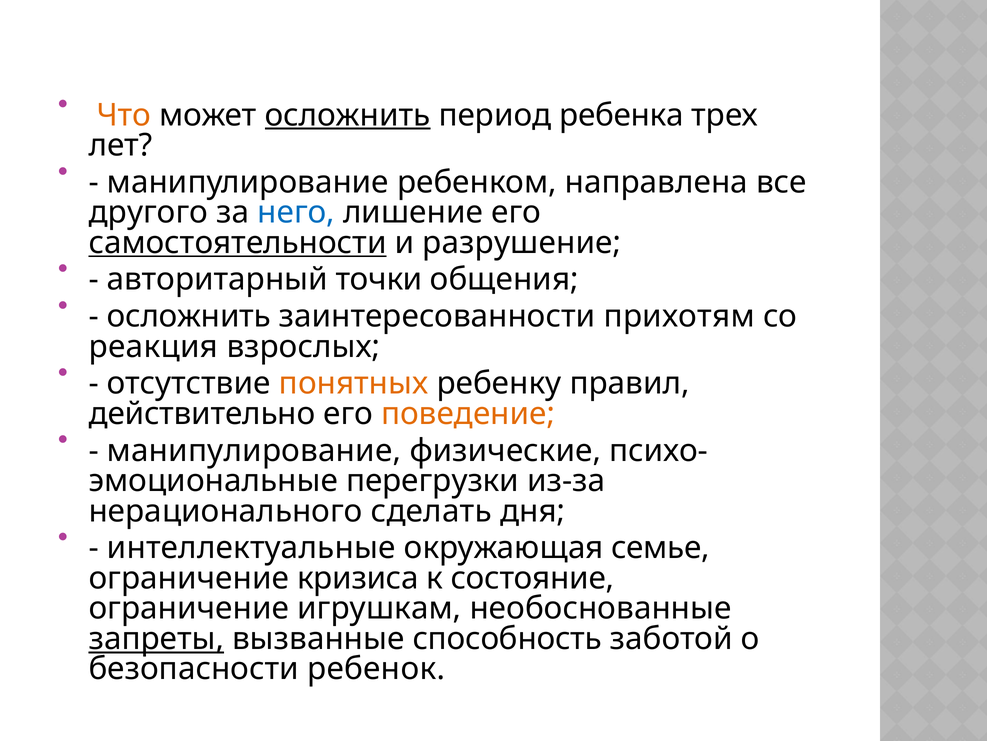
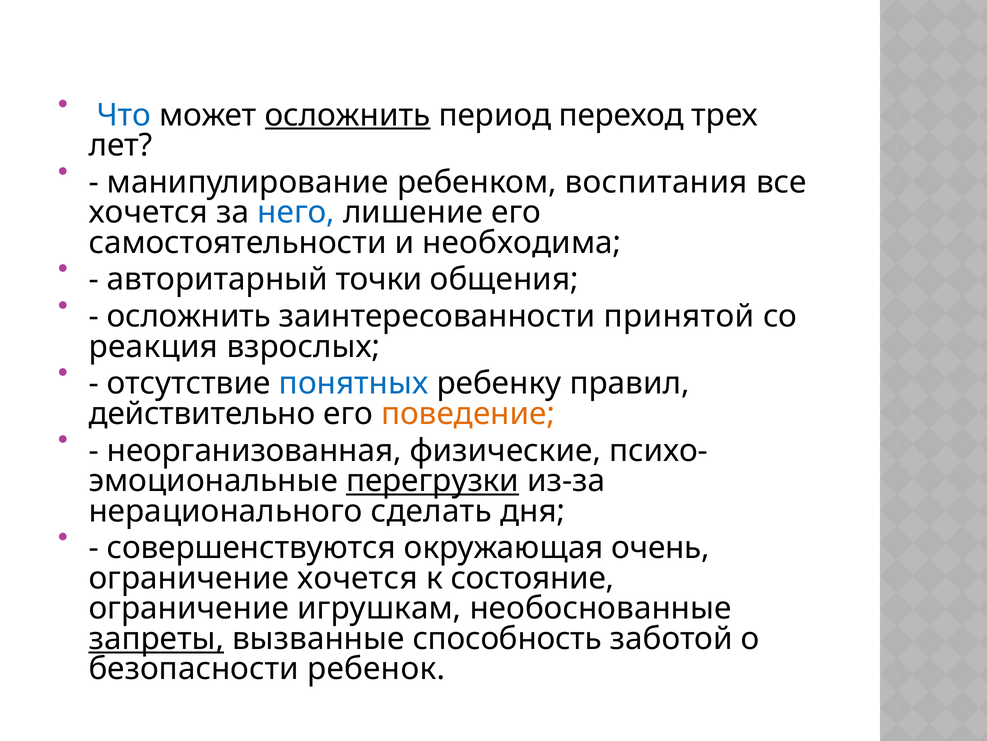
Что colour: orange -> blue
ребенка: ребенка -> переход
направлена: направлена -> воспитания
другого at (148, 212): другого -> хочется
самостоятельности underline: present -> none
разрушение: разрушение -> необходима
прихотям: прихотям -> принятой
понятных colour: orange -> blue
манипулирование at (254, 450): манипулирование -> неорганизованная
перегрузки underline: none -> present
интеллектуальные: интеллектуальные -> совершенствуются
семье: семье -> очень
ограничение кризиса: кризиса -> хочется
